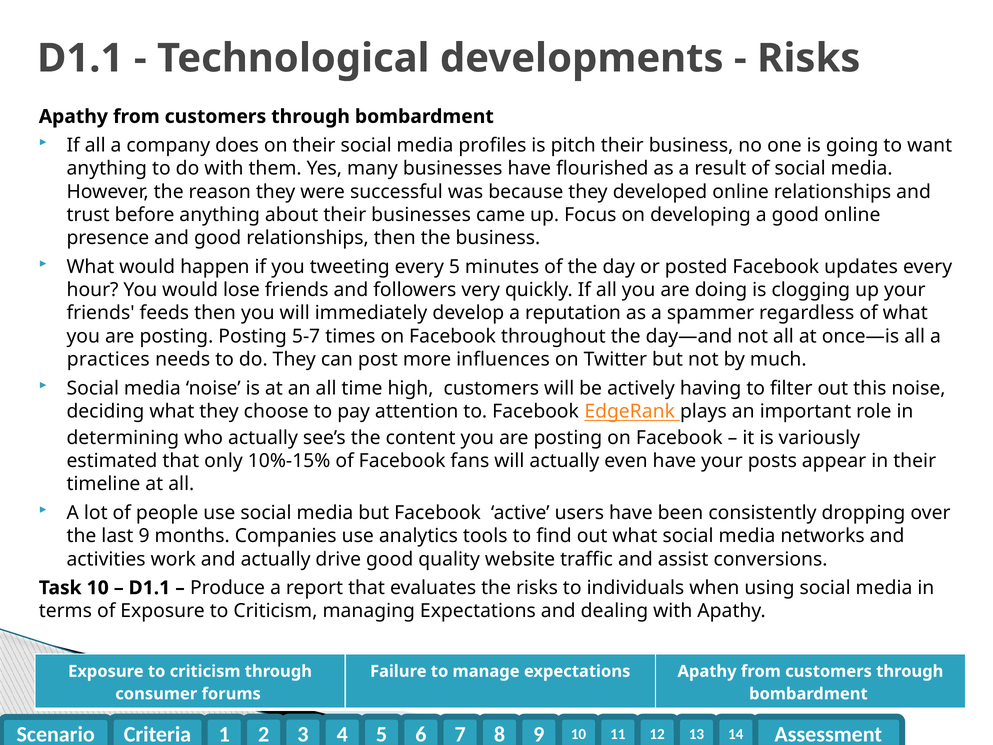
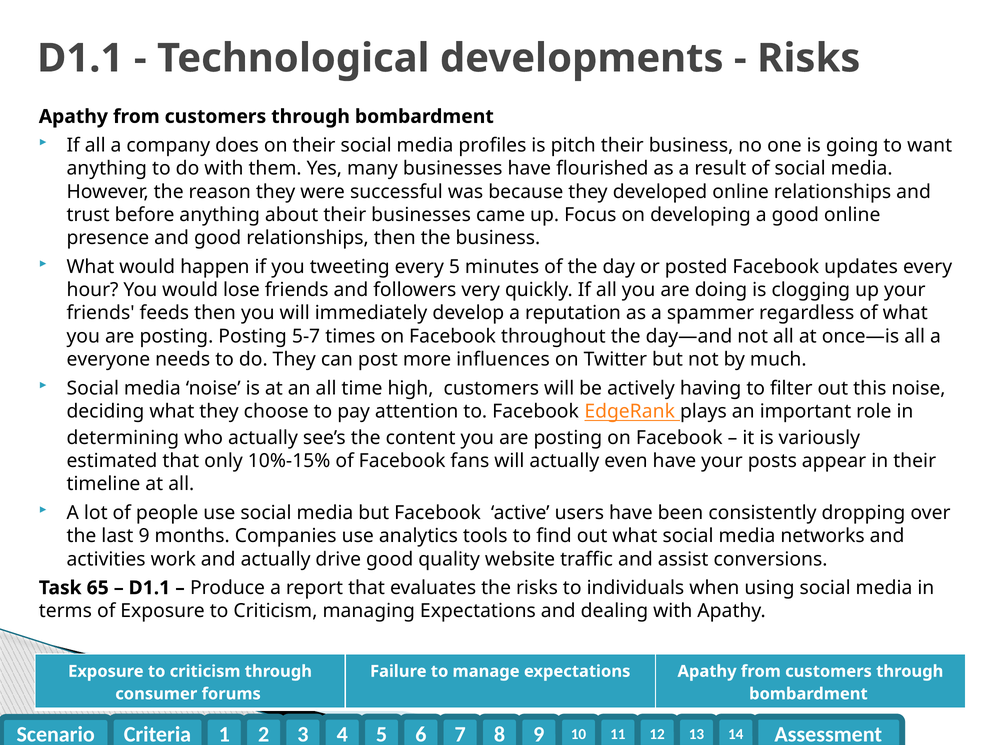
practices: practices -> everyone
Task 10: 10 -> 65
